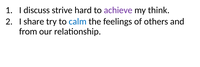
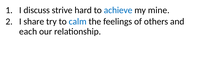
achieve colour: purple -> blue
think: think -> mine
from: from -> each
